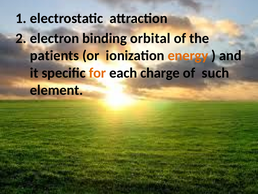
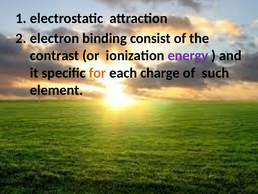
orbital: orbital -> consist
patients: patients -> contrast
energy colour: orange -> purple
